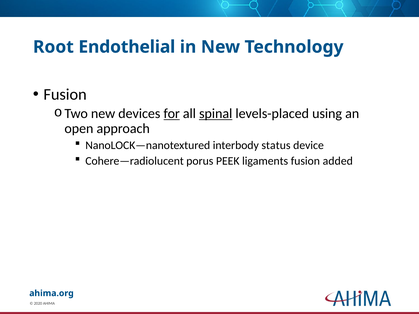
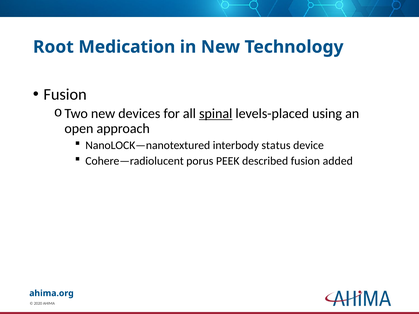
Endothelial: Endothelial -> Medication
for underline: present -> none
ligaments: ligaments -> described
